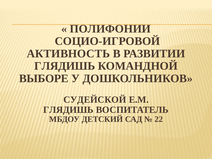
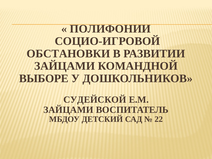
АКТИВНОСТЬ: АКТИВНОСТЬ -> ОБСТАНОВКИ
ГЛЯДИШЬ at (65, 66): ГЛЯДИШЬ -> ЗАЙЦАМИ
ГЛЯДИШЬ at (68, 110): ГЛЯДИШЬ -> ЗАЙЦАМИ
